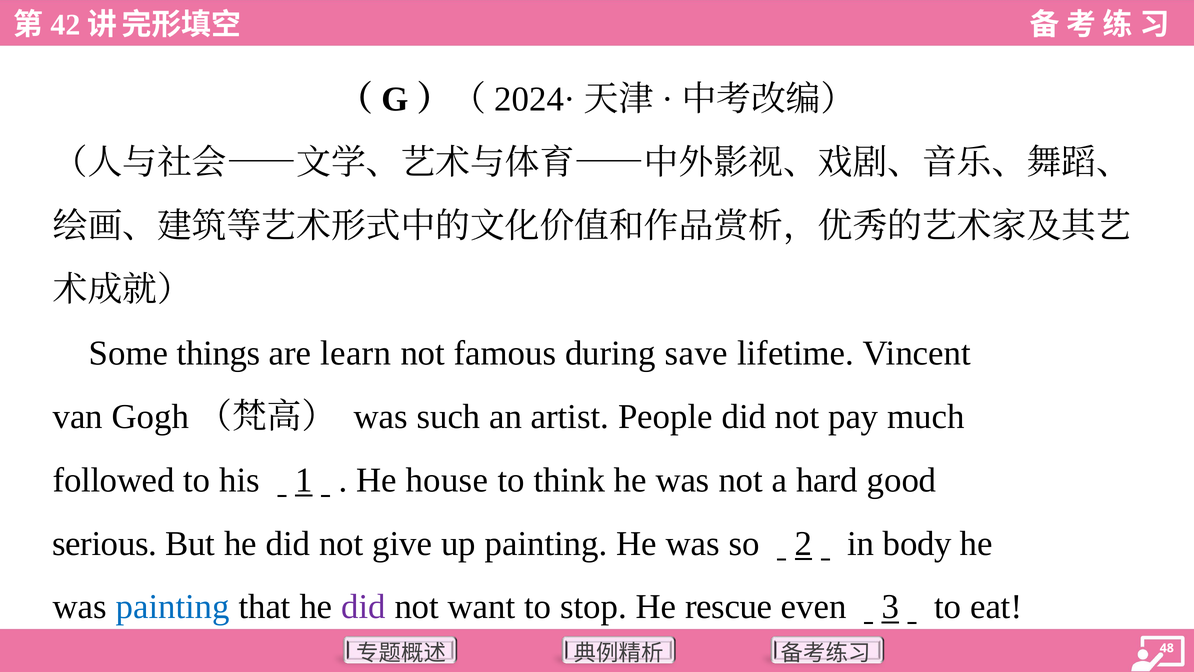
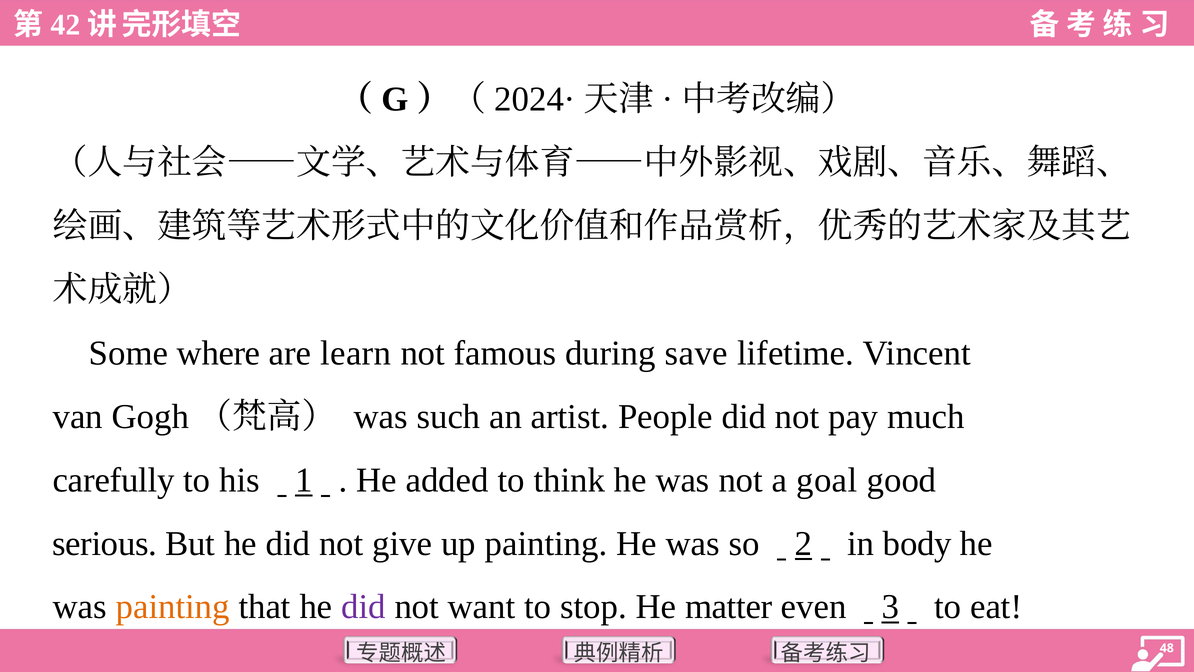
things: things -> where
followed: followed -> carefully
house: house -> added
hard: hard -> goal
painting at (173, 607) colour: blue -> orange
rescue: rescue -> matter
